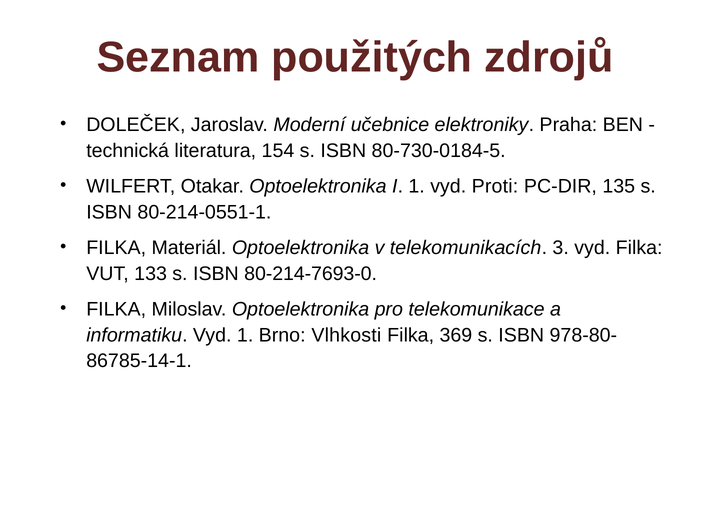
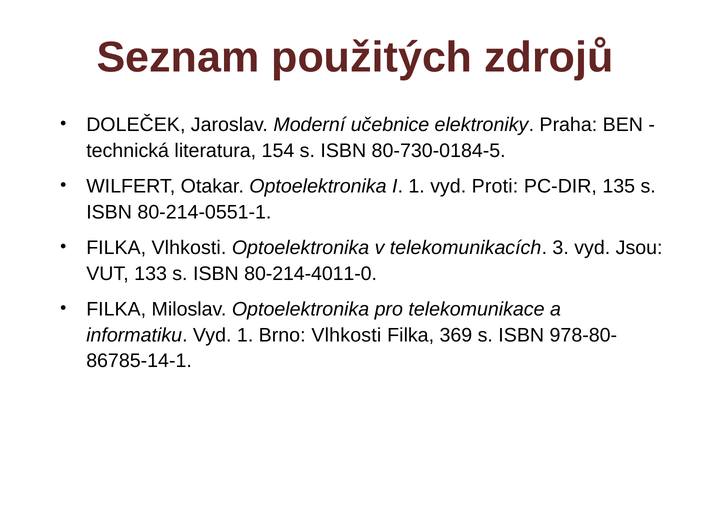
FILKA Materiál: Materiál -> Vlhkosti
vyd Filka: Filka -> Jsou
80-214-7693-0: 80-214-7693-0 -> 80-214-4011-0
